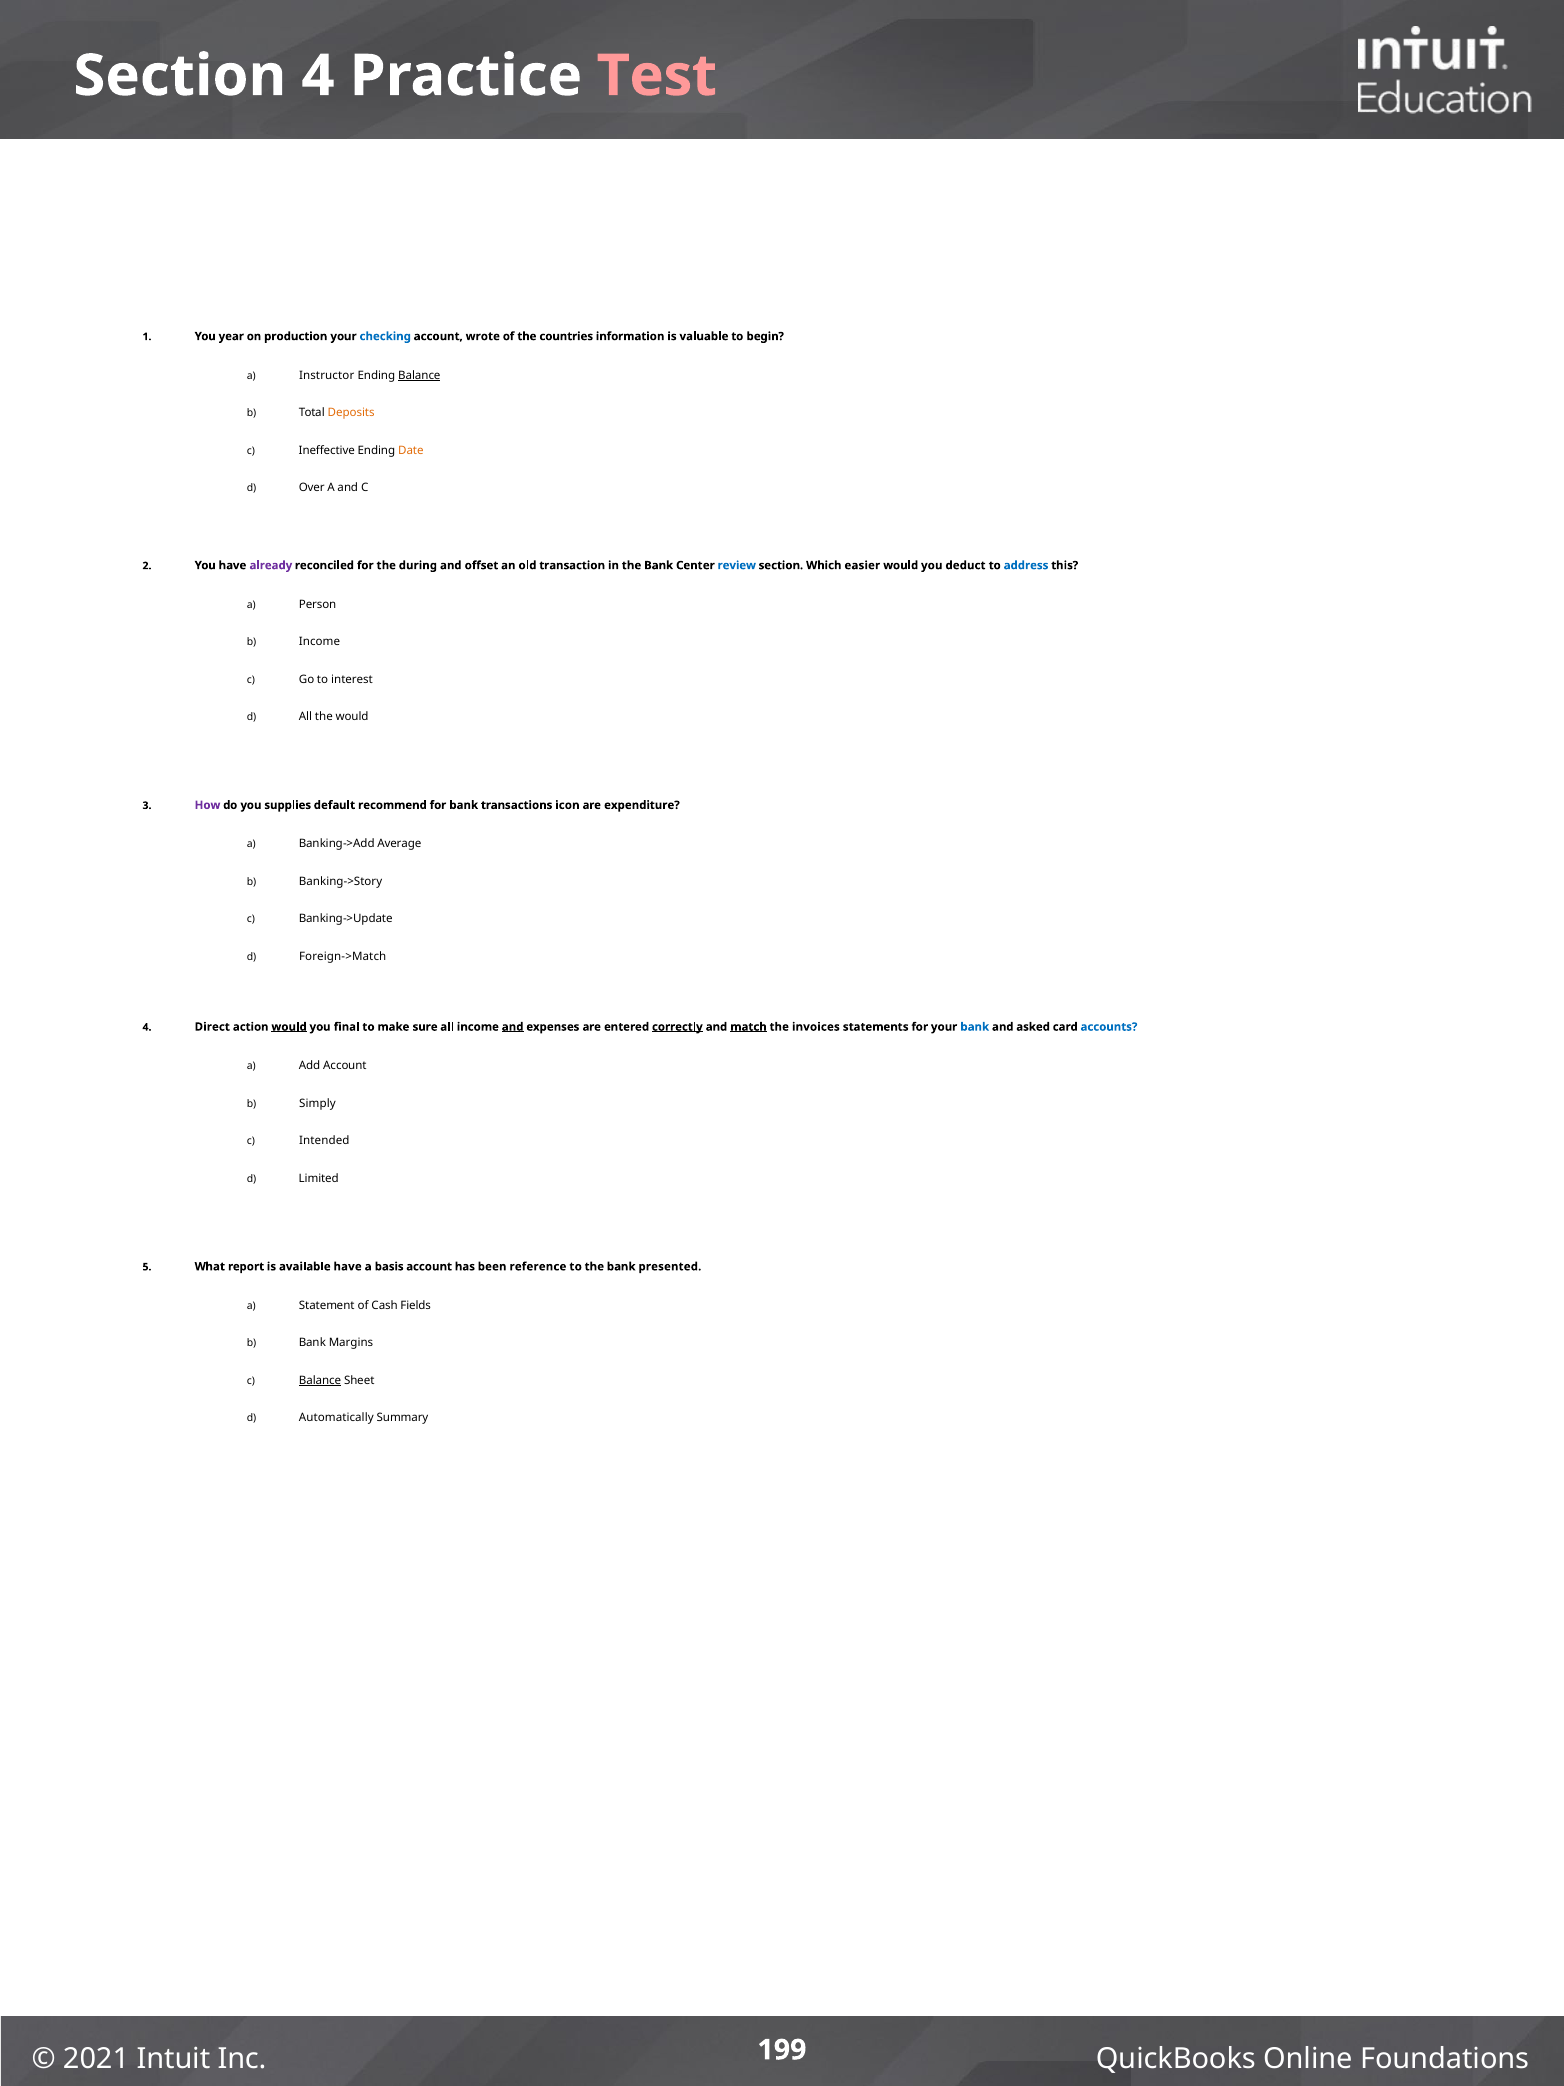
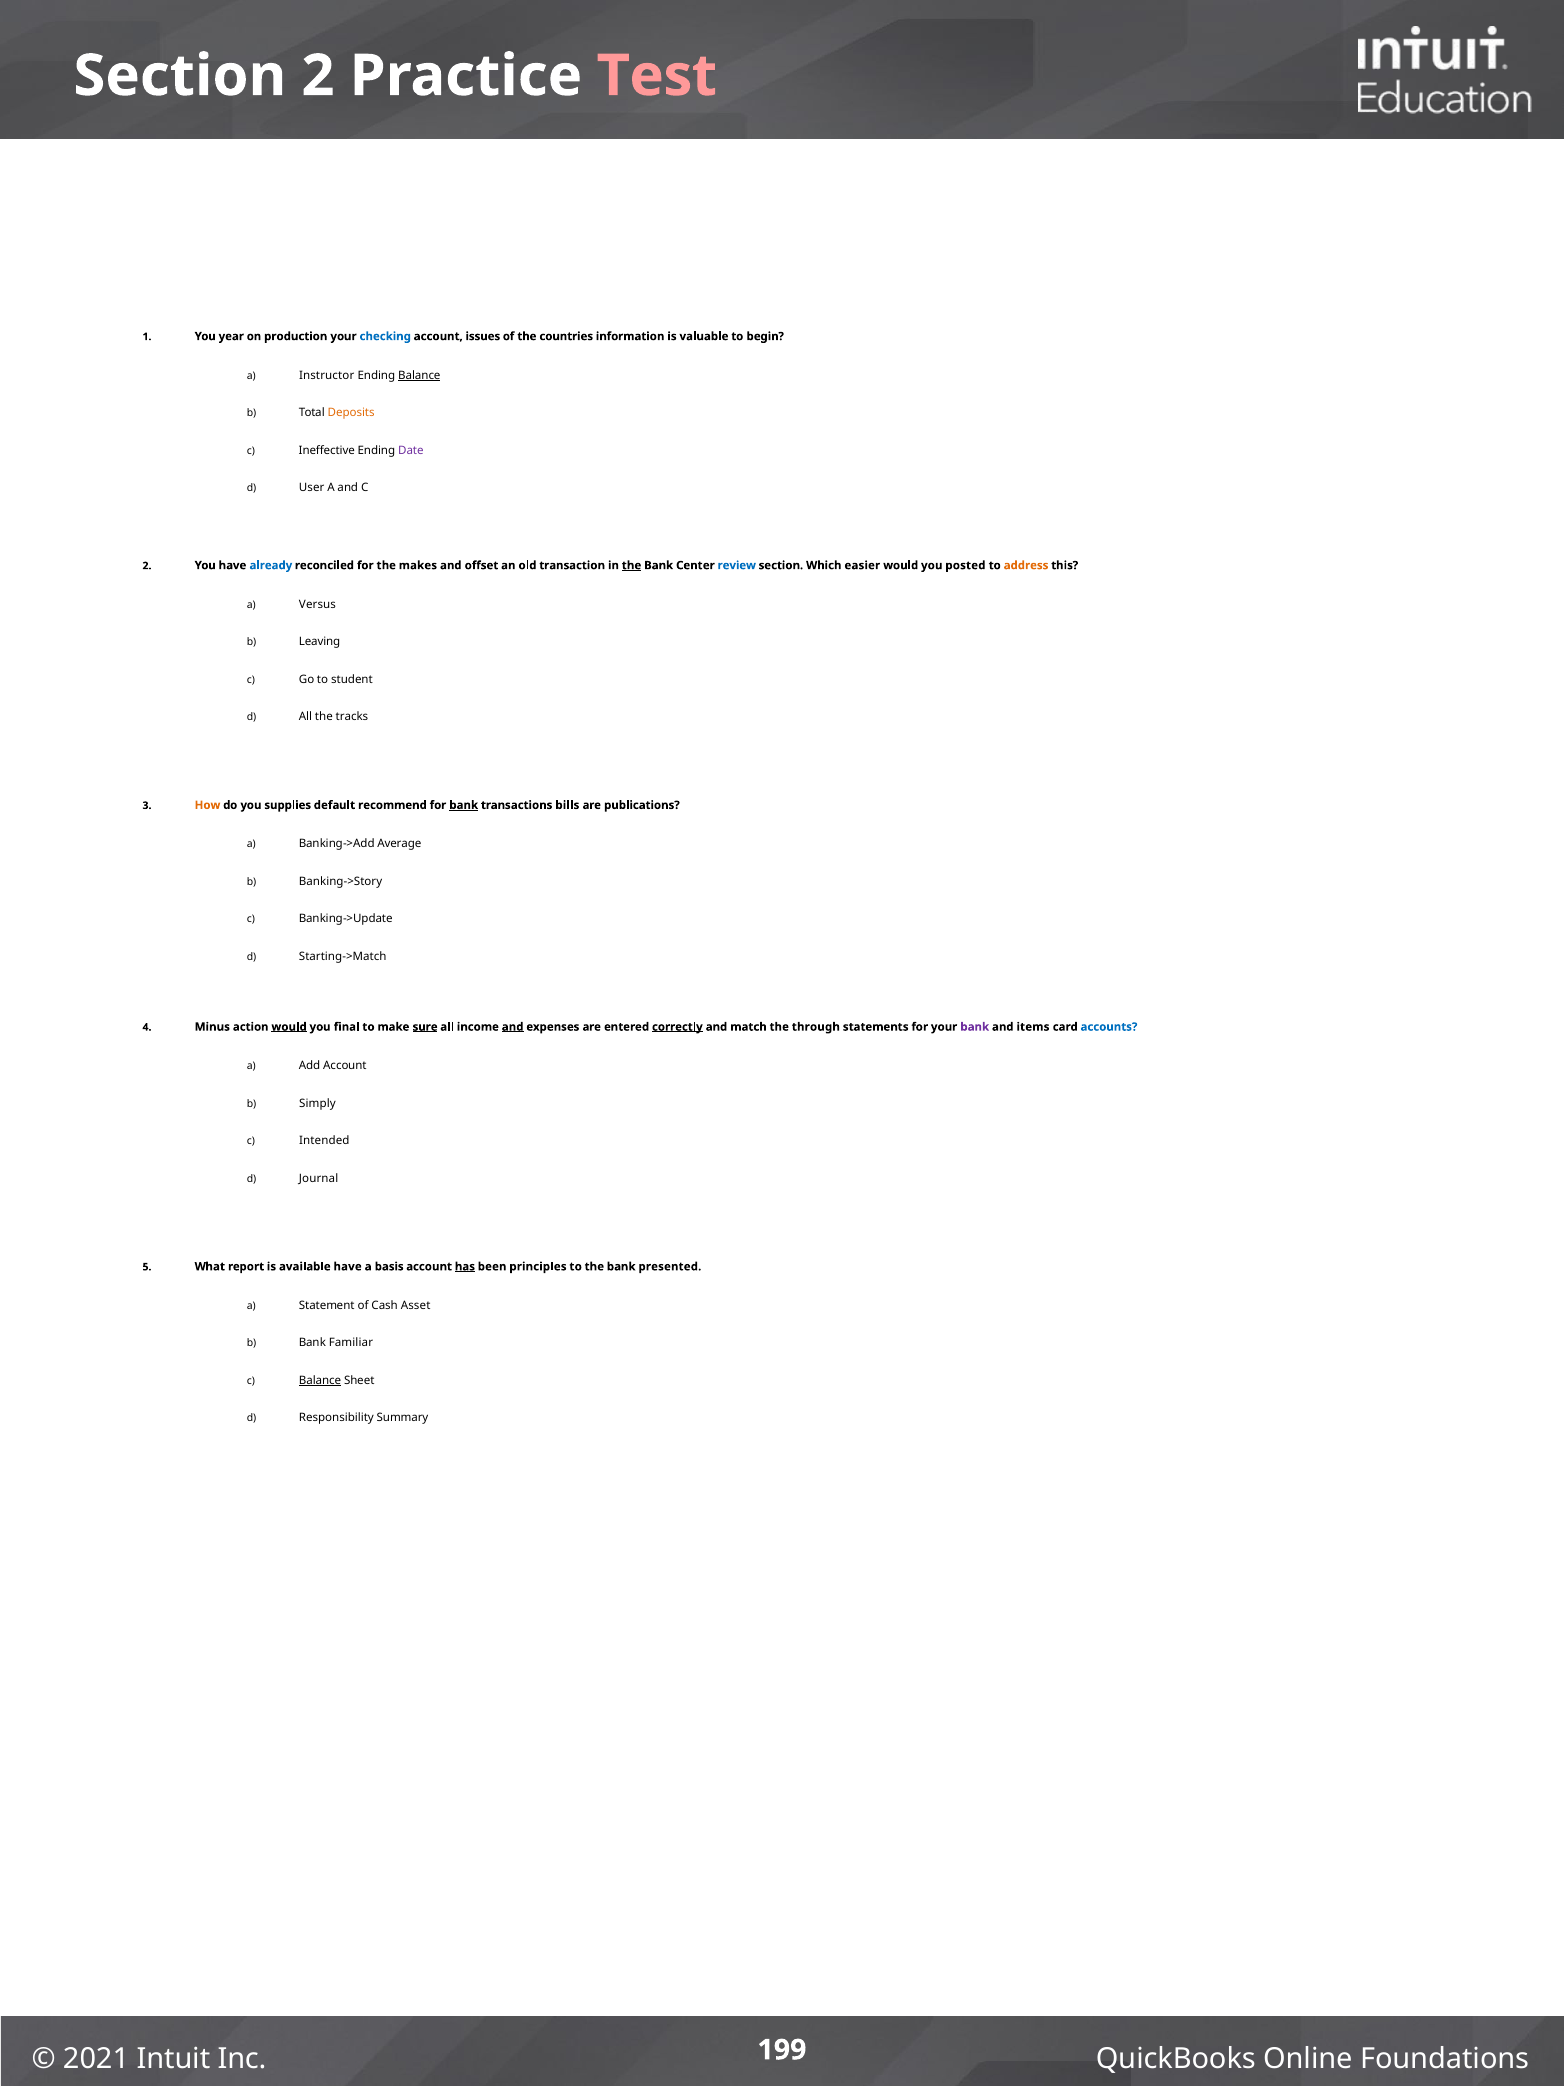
Section 4: 4 -> 2
wrote: wrote -> issues
Date colour: orange -> purple
Over: Over -> User
already colour: purple -> blue
during: during -> makes
the at (632, 565) underline: none -> present
deduct: deduct -> posted
address colour: blue -> orange
Person: Person -> Versus
Income at (320, 642): Income -> Leaving
interest: interest -> student
the would: would -> tracks
How colour: purple -> orange
bank at (464, 805) underline: none -> present
icon: icon -> bills
expenditure: expenditure -> publications
Foreign->Match: Foreign->Match -> Starting->Match
Direct: Direct -> Minus
sure underline: none -> present
match underline: present -> none
invoices: invoices -> through
bank at (975, 1027) colour: blue -> purple
asked: asked -> items
Limited: Limited -> Journal
has underline: none -> present
reference: reference -> principles
Fields: Fields -> Asset
Margins: Margins -> Familiar
Automatically: Automatically -> Responsibility
